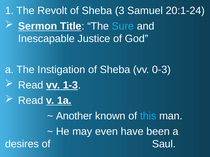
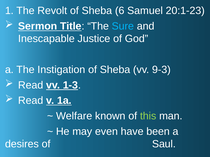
3: 3 -> 6
20:1-24: 20:1-24 -> 20:1-23
0-3: 0-3 -> 9-3
Another: Another -> Welfare
this colour: light blue -> light green
